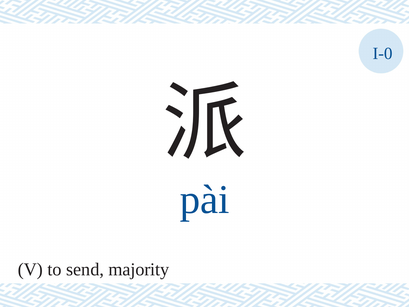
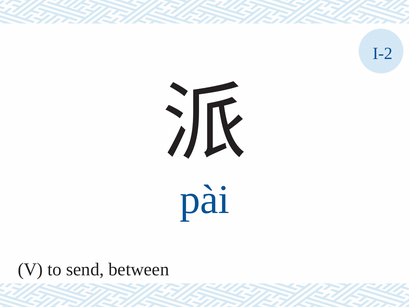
I-0: I-0 -> I-2
majority: majority -> between
